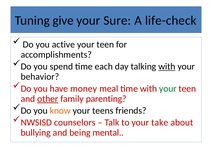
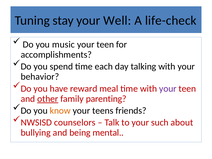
give: give -> stay
Sure: Sure -> Well
active: active -> music
with at (167, 67) underline: present -> none
money: money -> reward
your at (168, 89) colour: green -> purple
take: take -> such
